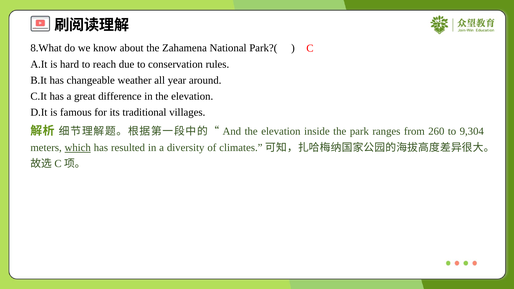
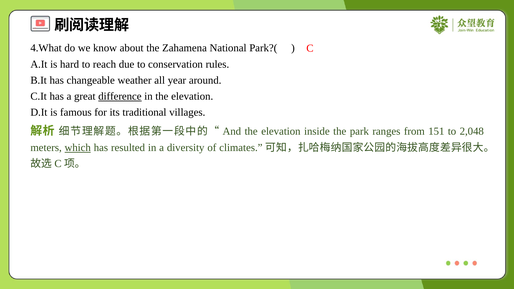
8.What: 8.What -> 4.What
difference underline: none -> present
260: 260 -> 151
9,304: 9,304 -> 2,048
